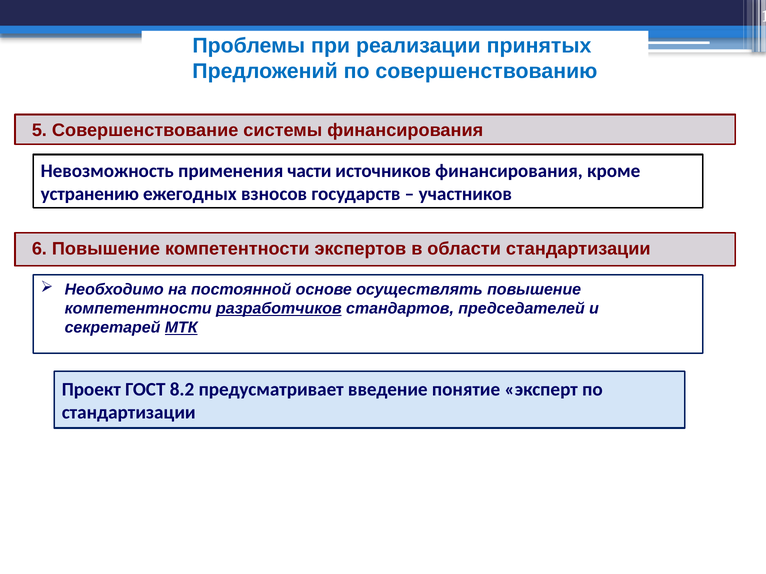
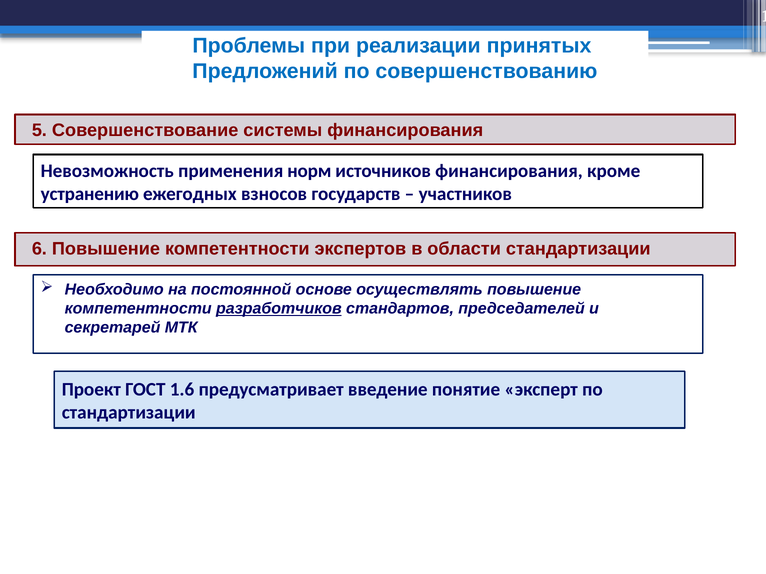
части: части -> норм
МТК underline: present -> none
8.2: 8.2 -> 1.6
